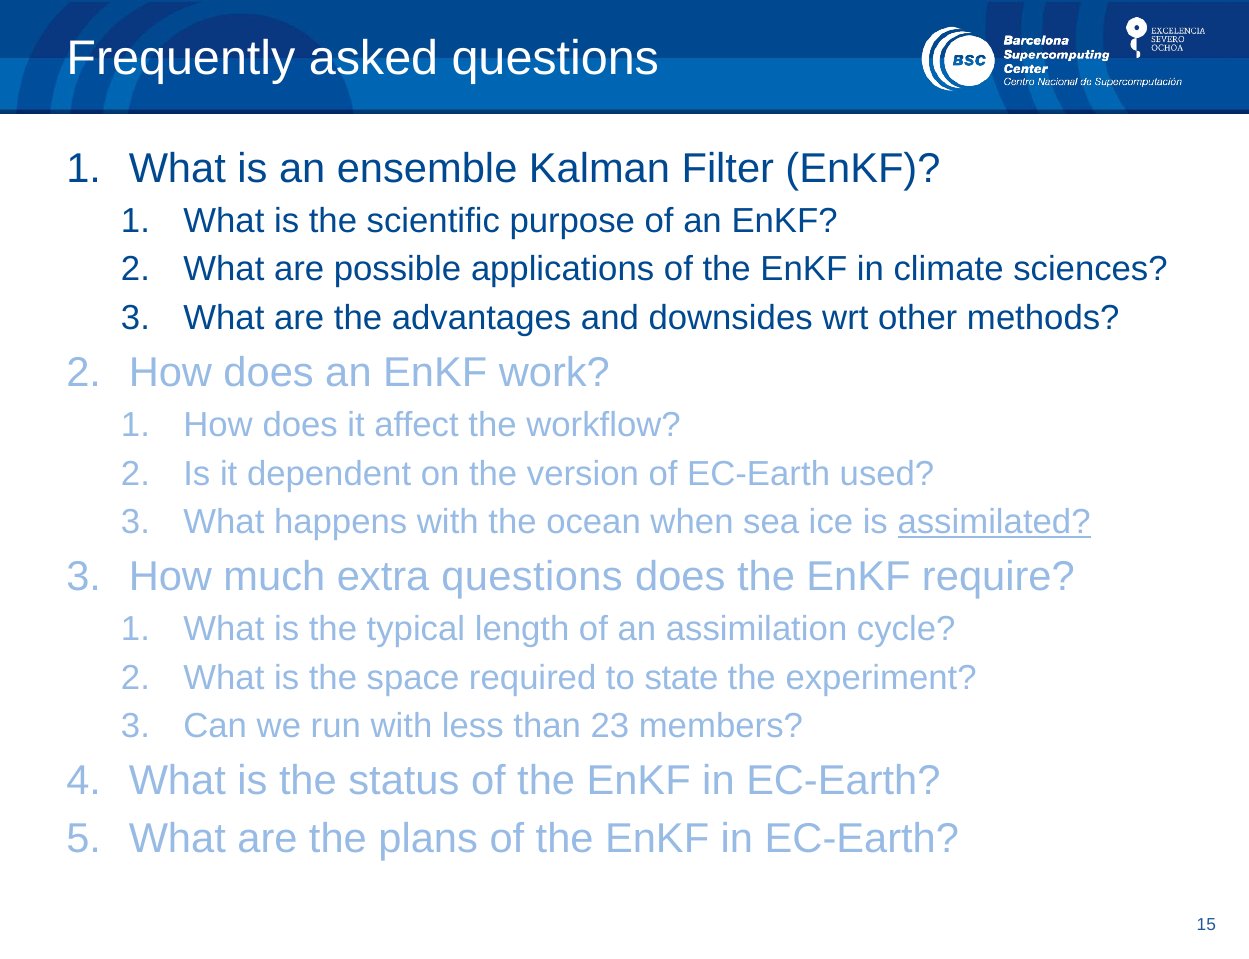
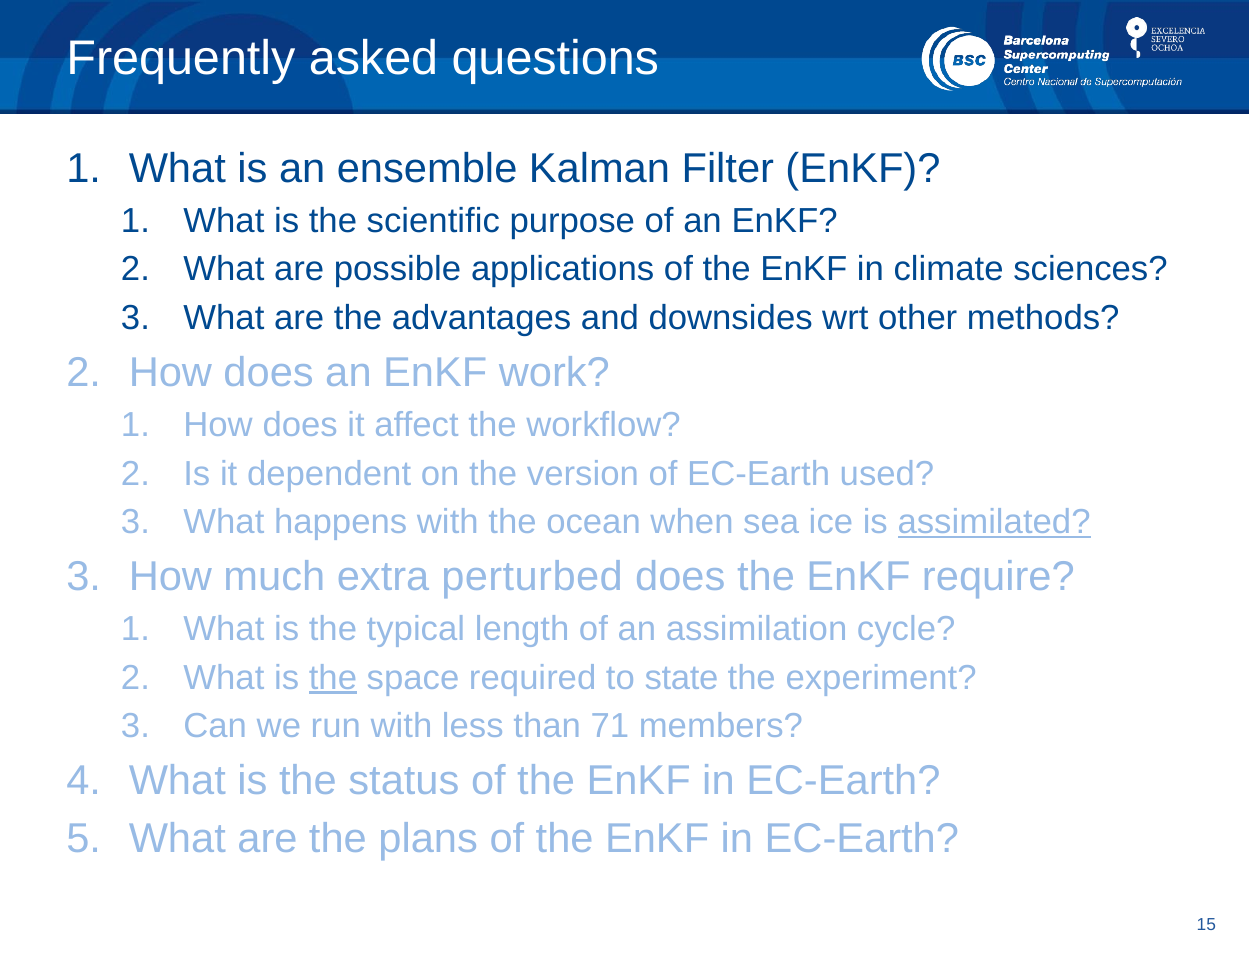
extra questions: questions -> perturbed
the at (333, 678) underline: none -> present
23: 23 -> 71
